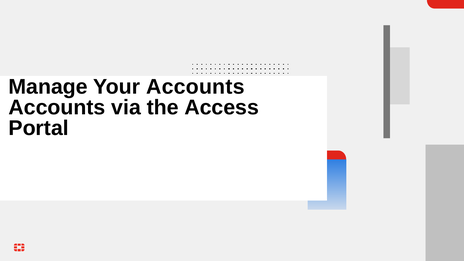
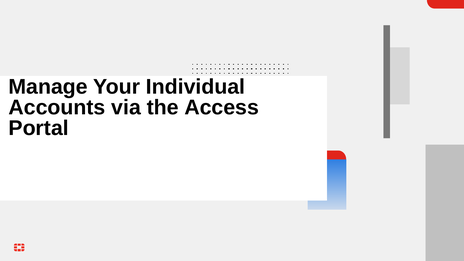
Your Accounts: Accounts -> Individual
